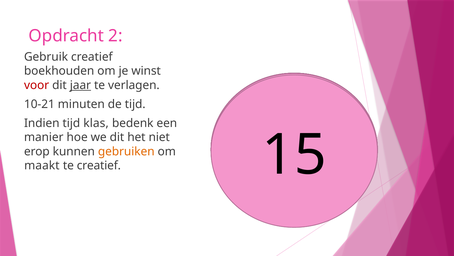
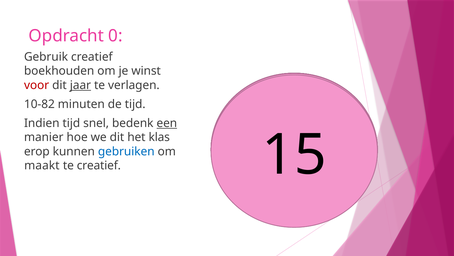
2: 2 -> 0
10-21: 10-21 -> 10-82
klas: klas -> snel
een underline: none -> present
niet: niet -> klas
gebruiken colour: orange -> blue
